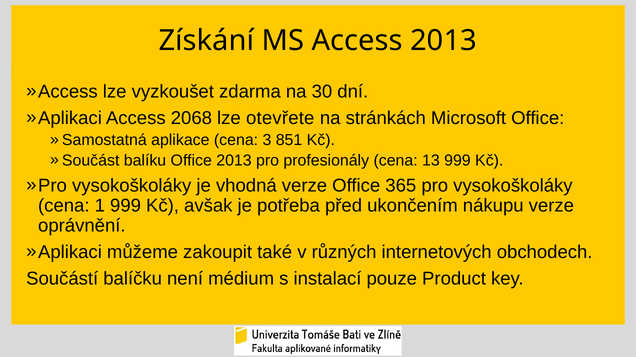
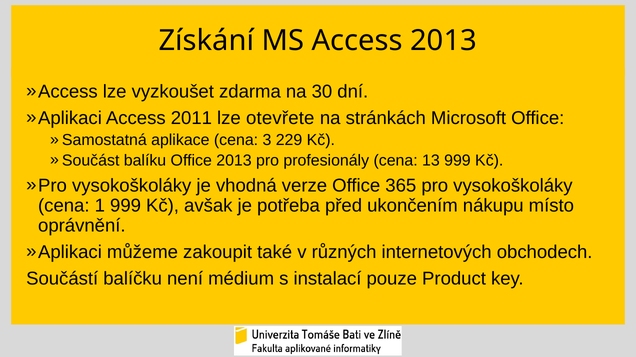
2068: 2068 -> 2011
851: 851 -> 229
nákupu verze: verze -> místo
